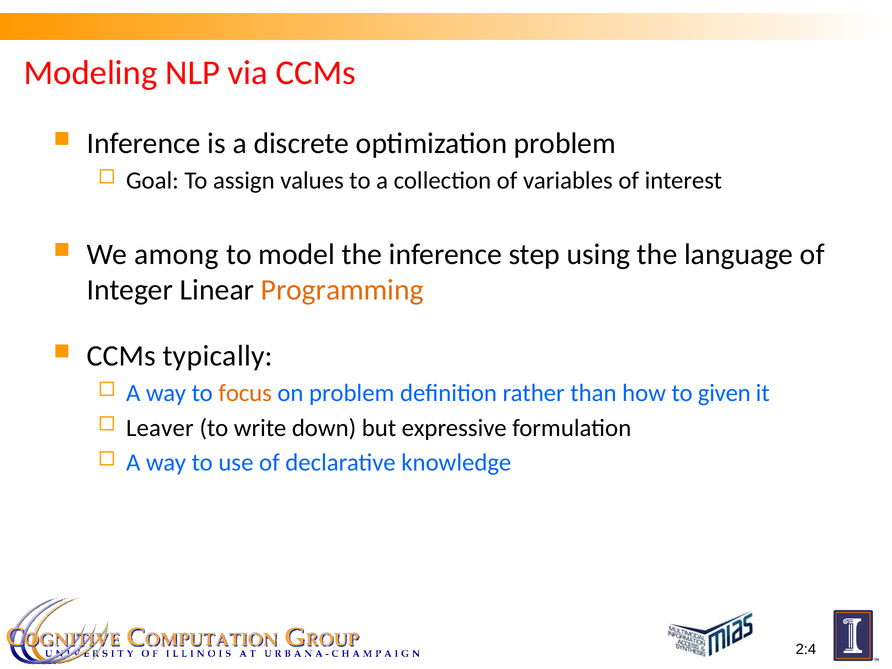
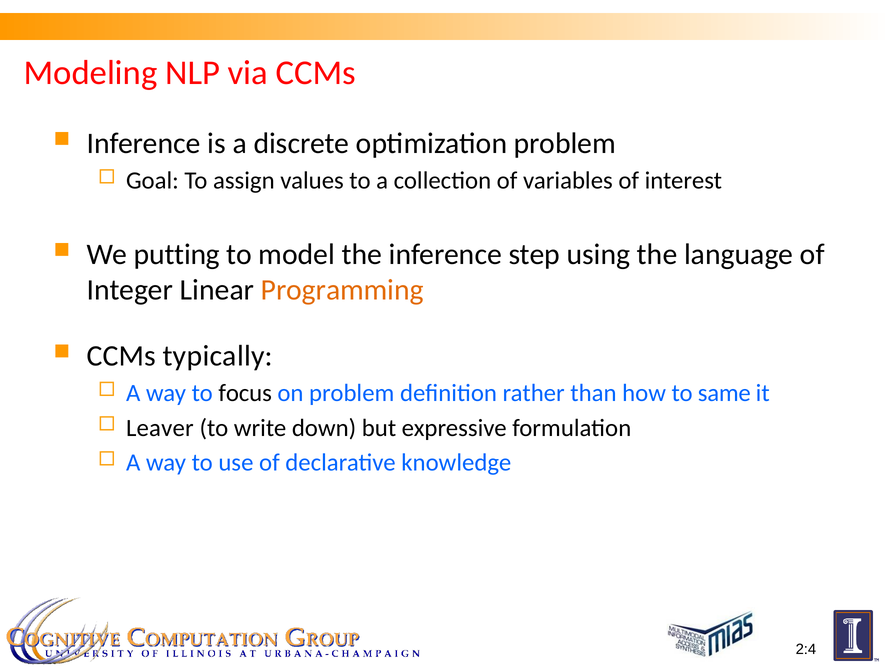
among: among -> putting
focus colour: orange -> black
given: given -> same
